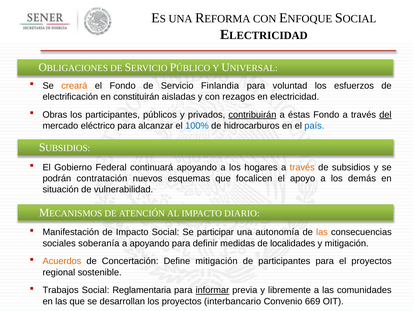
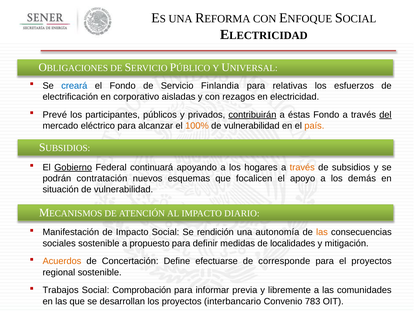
creará colour: orange -> blue
voluntad: voluntad -> relativas
constituirán: constituirán -> corporativo
Obras: Obras -> Prevé
100% colour: blue -> orange
hidrocarburos at (252, 126): hidrocarburos -> vulnerabilidad
país colour: blue -> orange
Gobierno underline: none -> present
participar: participar -> rendición
sociales soberanía: soberanía -> sostenible
a apoyando: apoyando -> propuesto
Define mitigación: mitigación -> efectuarse
de participantes: participantes -> corresponde
Reglamentaria: Reglamentaria -> Comprobación
informar underline: present -> none
669: 669 -> 783
